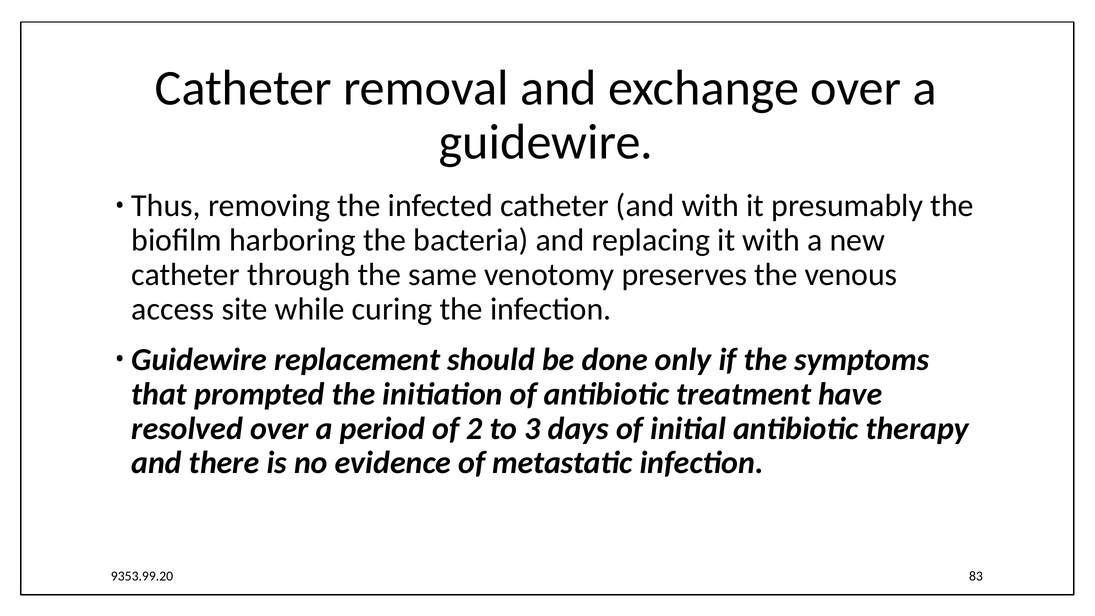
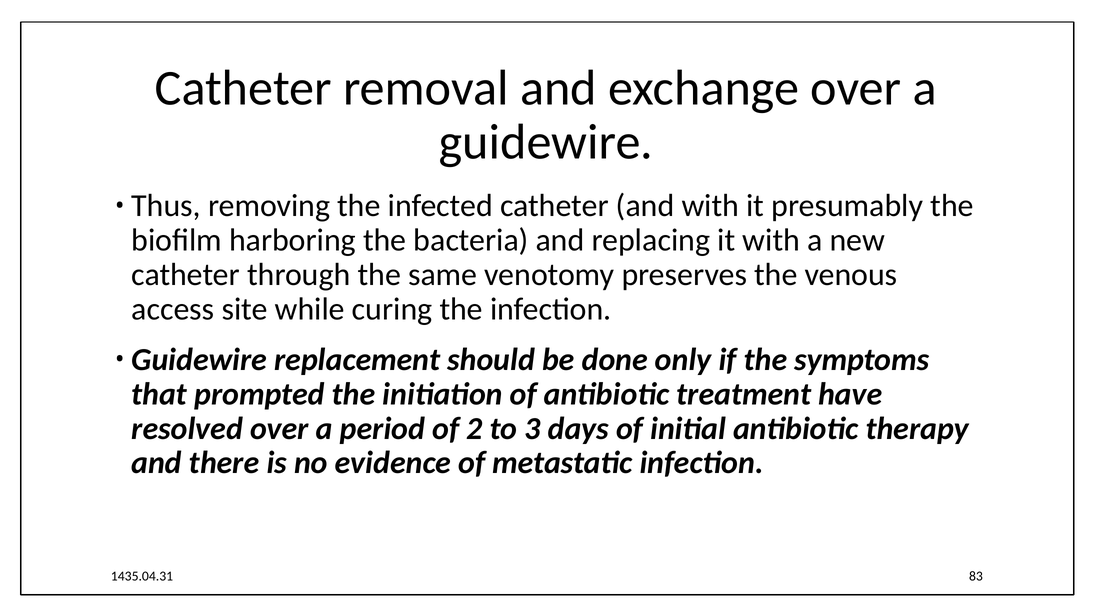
9353.99.20: 9353.99.20 -> 1435.04.31
